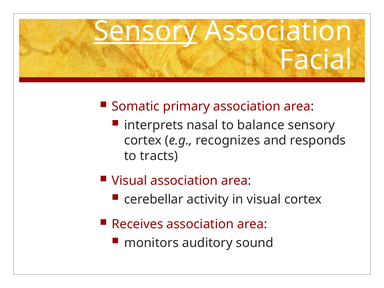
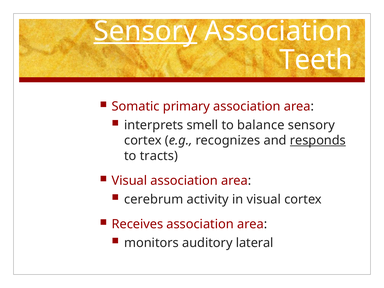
Facial: Facial -> Teeth
nasal: nasal -> smell
responds underline: none -> present
cerebellar: cerebellar -> cerebrum
sound: sound -> lateral
